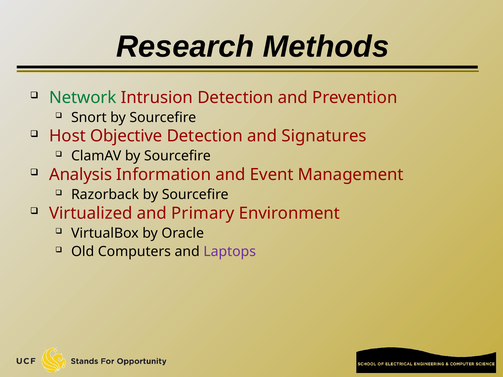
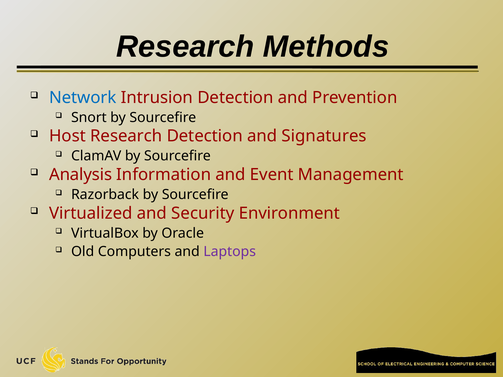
Network colour: green -> blue
Host Objective: Objective -> Research
Primary: Primary -> Security
